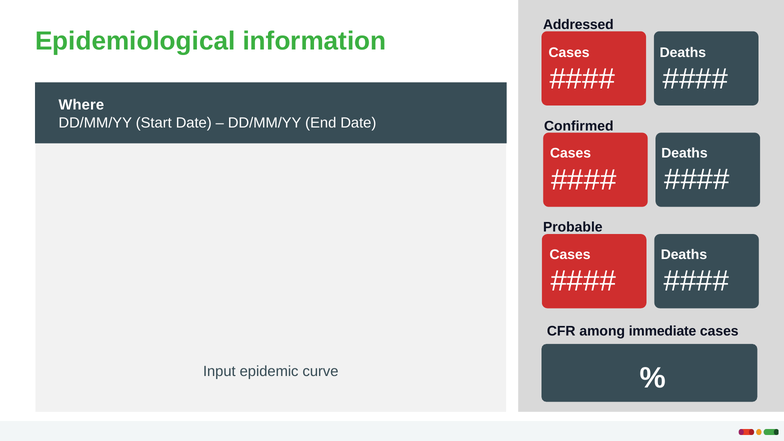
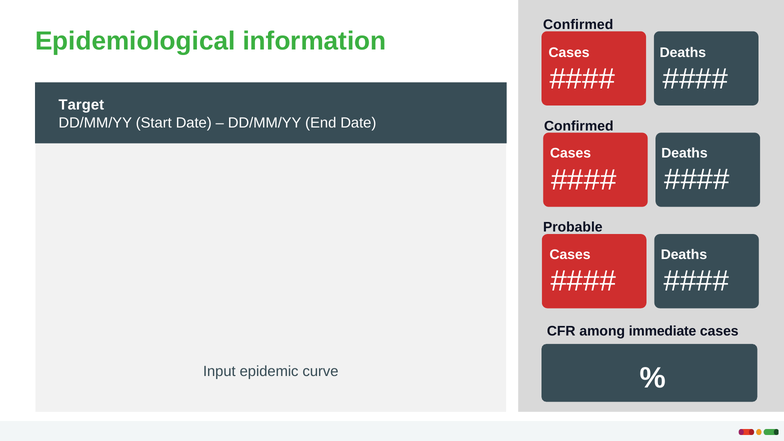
Addressed at (578, 25): Addressed -> Confirmed
Where: Where -> Target
